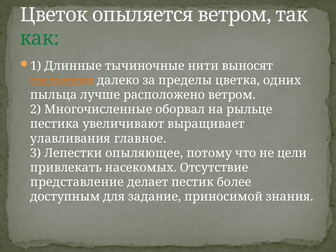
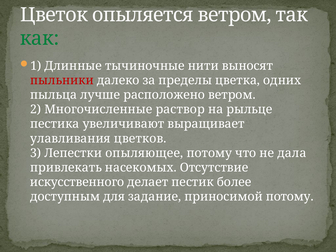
пыльники colour: orange -> red
оборвал: оборвал -> раствор
главное: главное -> цветков
цели: цели -> дала
представление: представление -> искусственного
приносимой знания: знания -> потому
